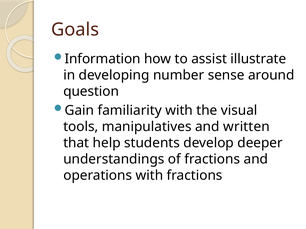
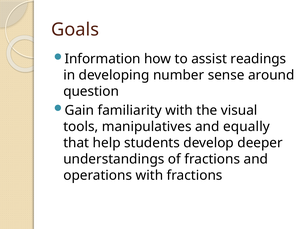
illustrate: illustrate -> readings
written: written -> equally
